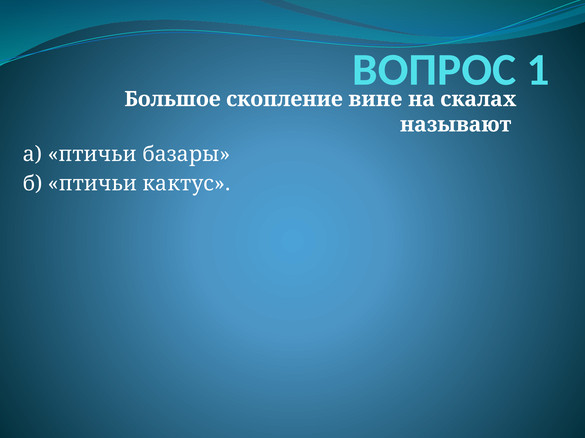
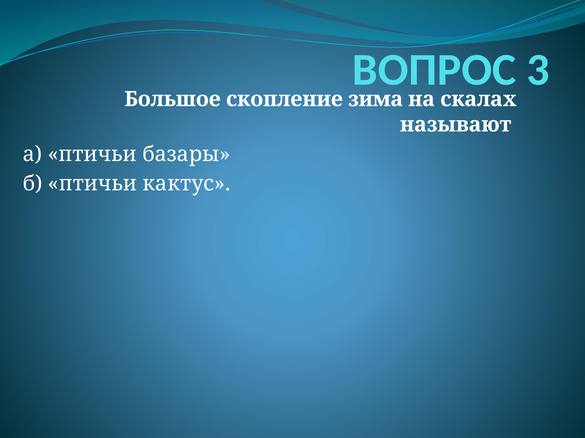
1: 1 -> 3
вине: вине -> зима
